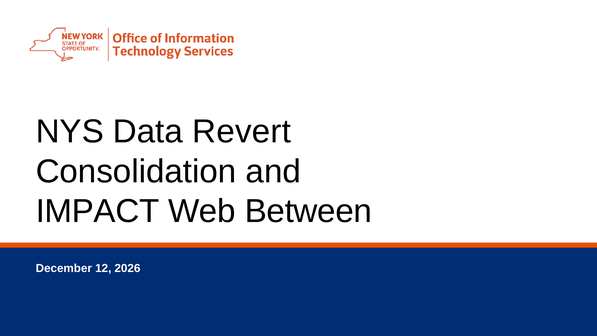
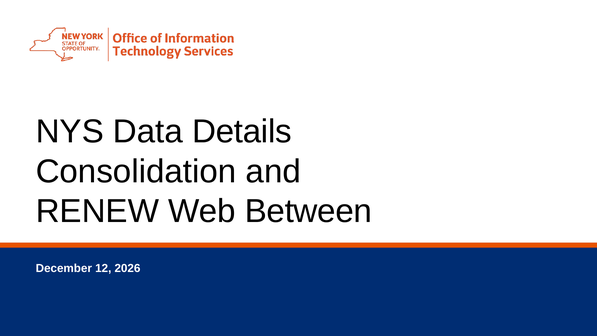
Revert: Revert -> Details
IMPACT: IMPACT -> RENEW
